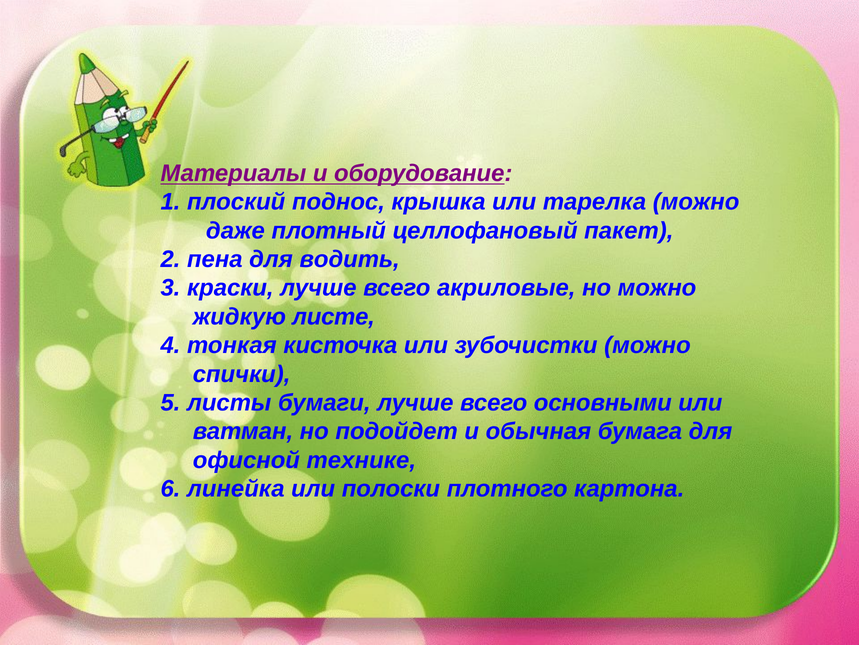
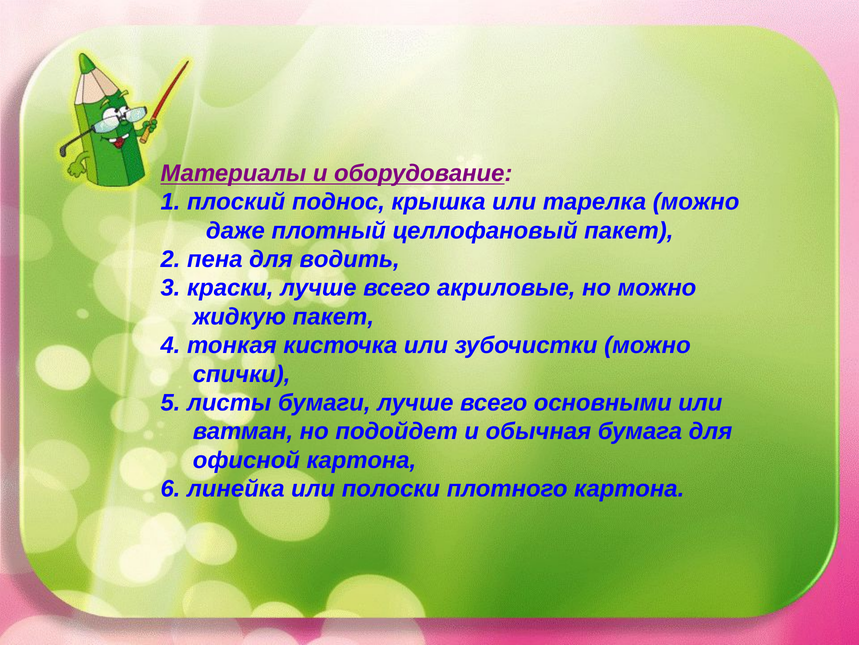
жидкую листе: листе -> пакет
офисной технике: технике -> картона
